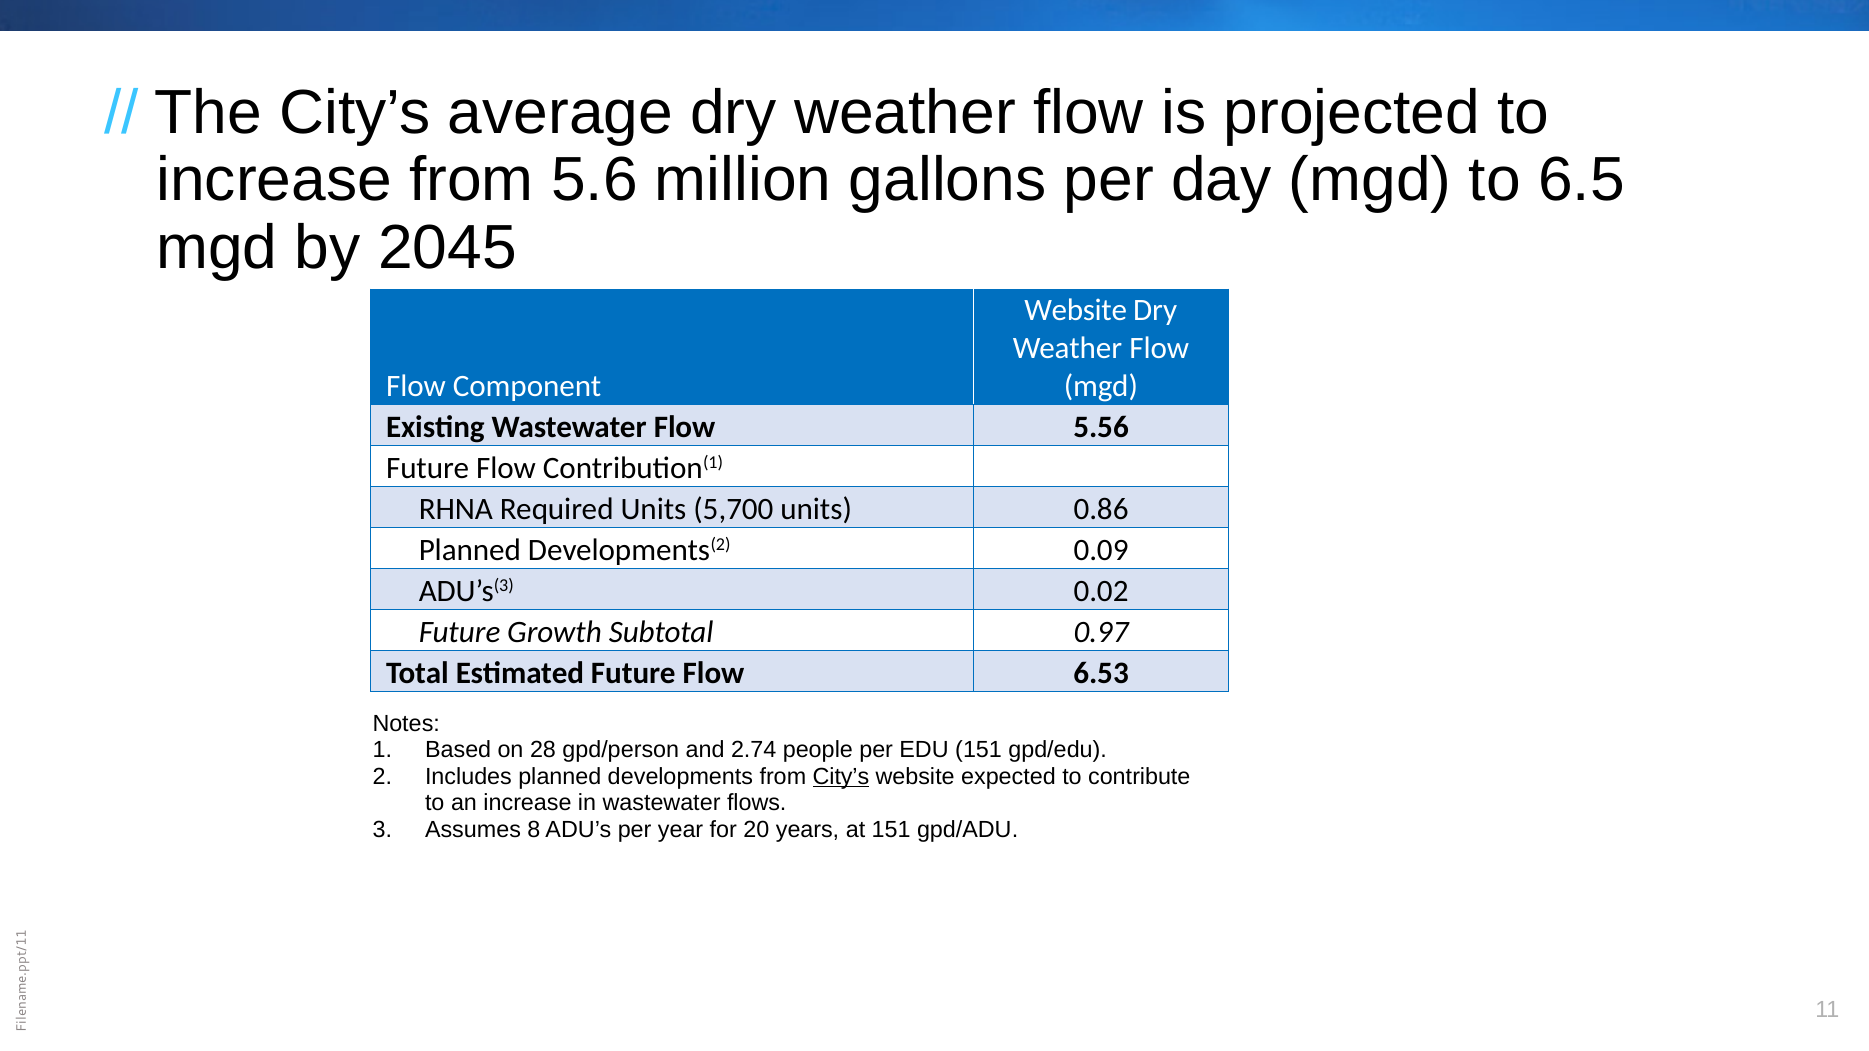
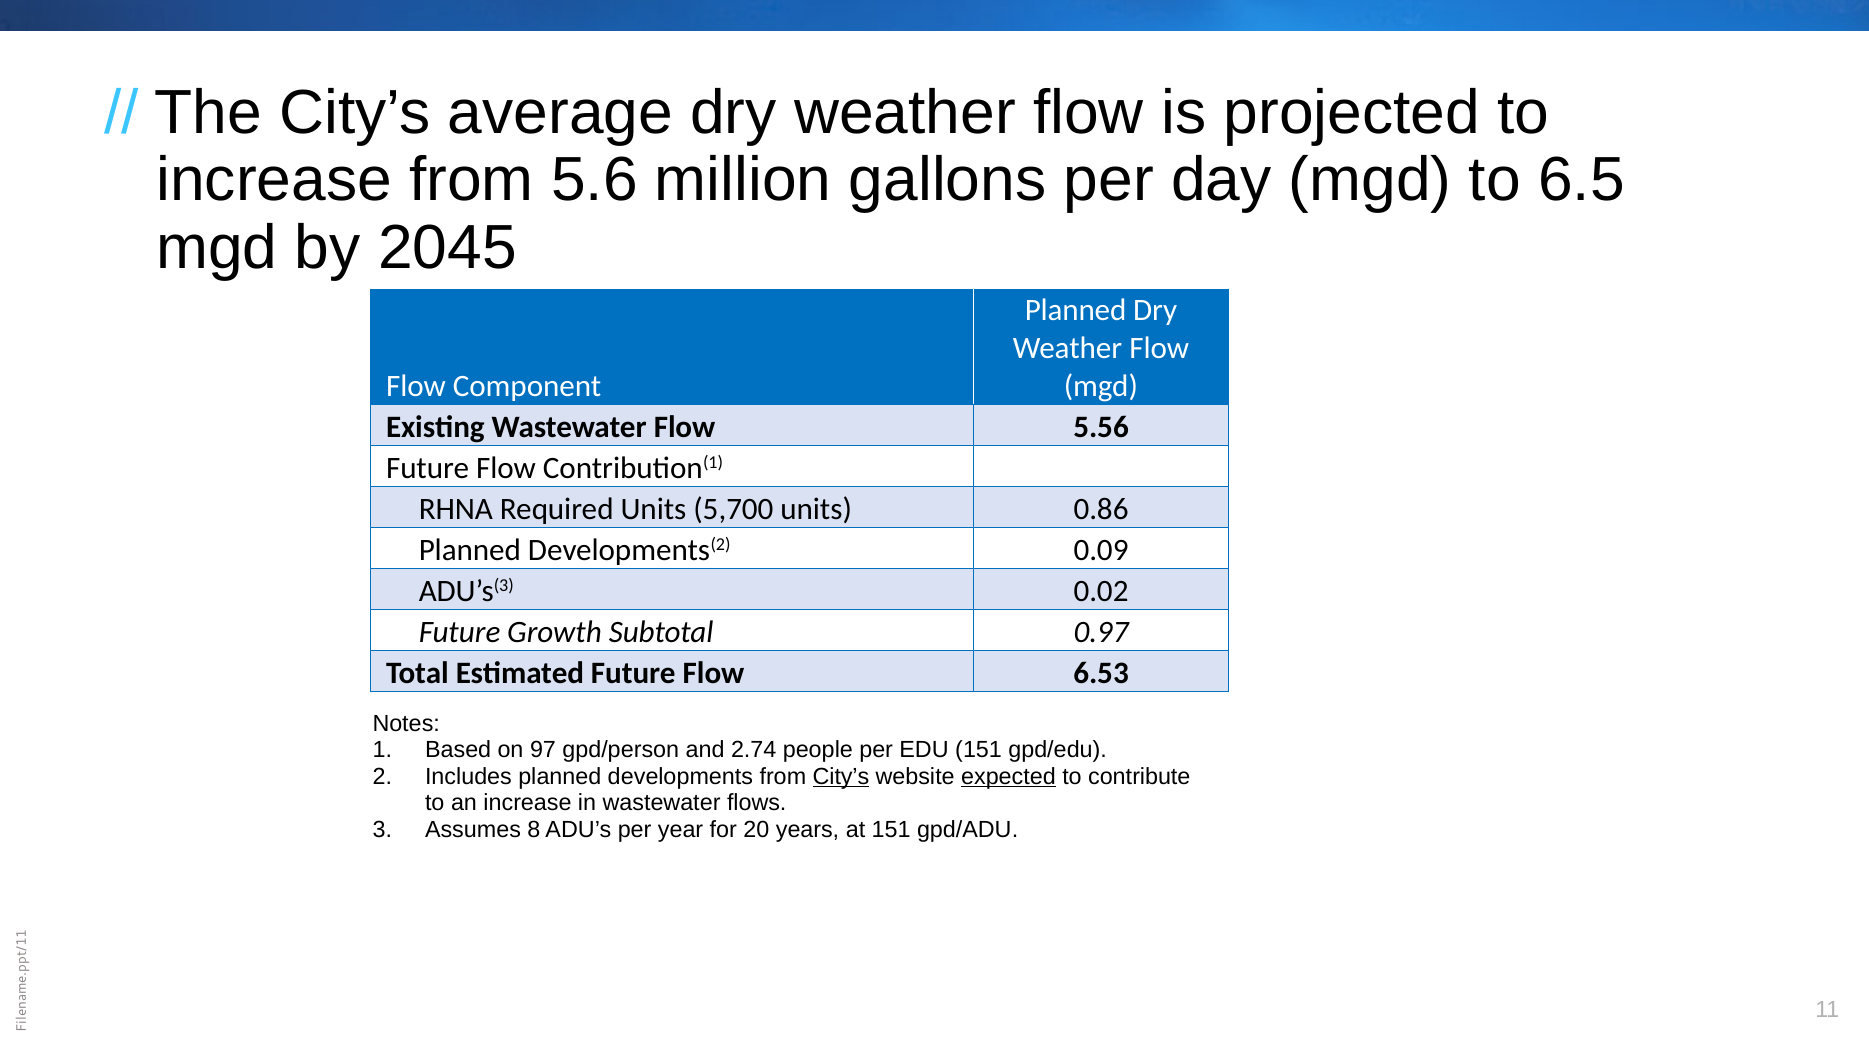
Website at (1076, 310): Website -> Planned
28: 28 -> 97
expected underline: none -> present
